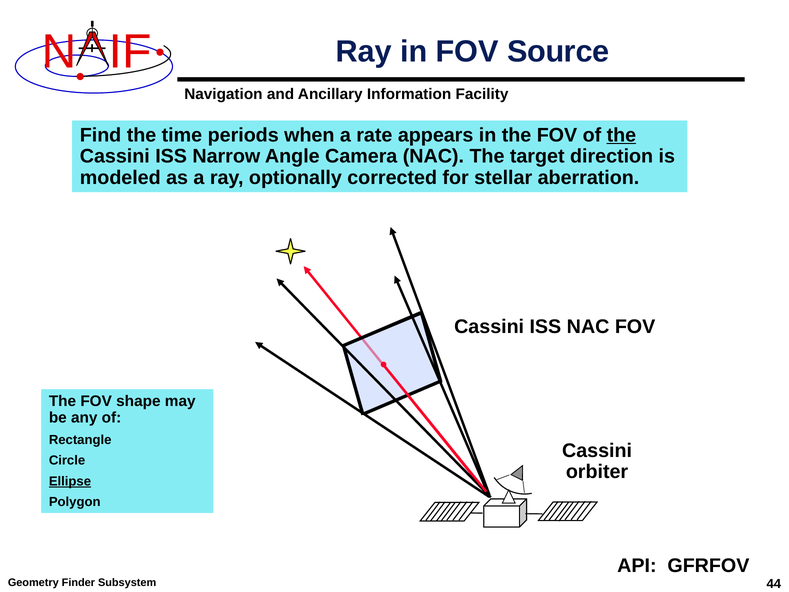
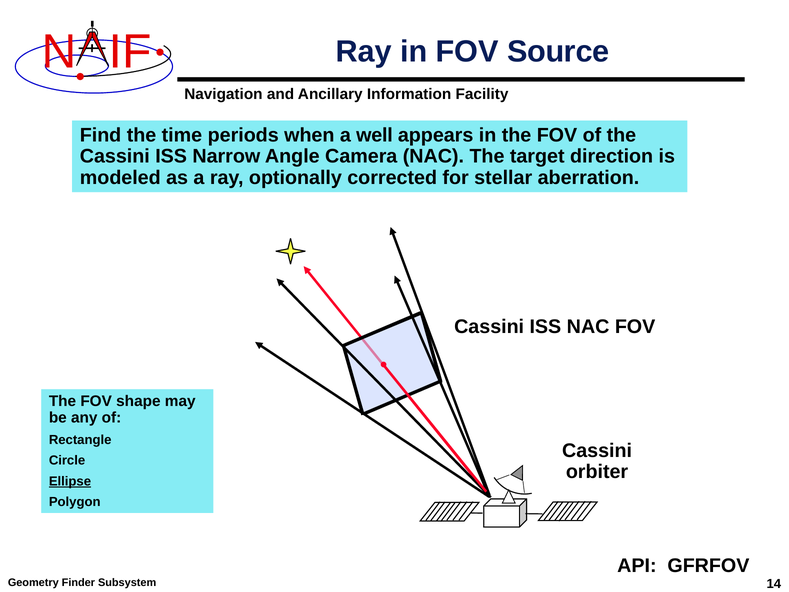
rate: rate -> well
the at (621, 135) underline: present -> none
44: 44 -> 14
